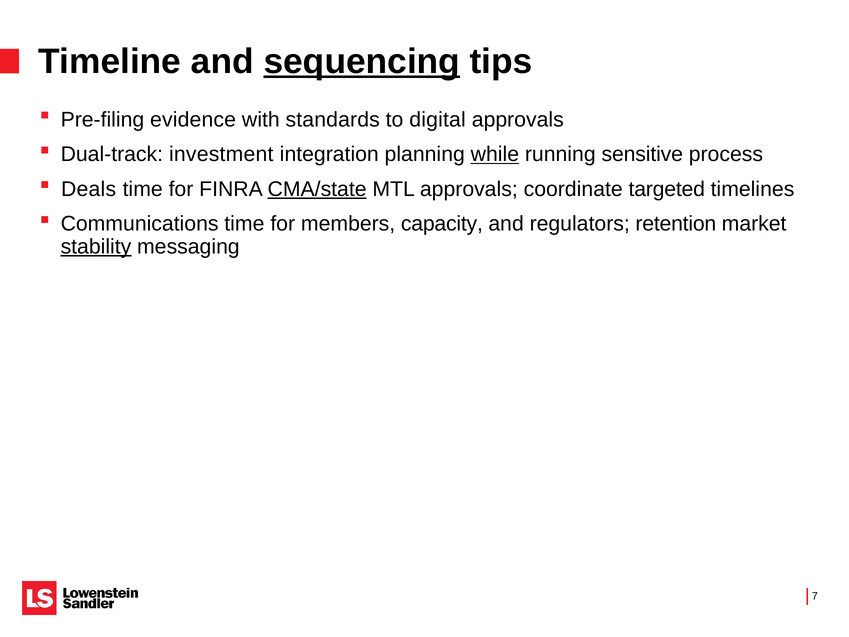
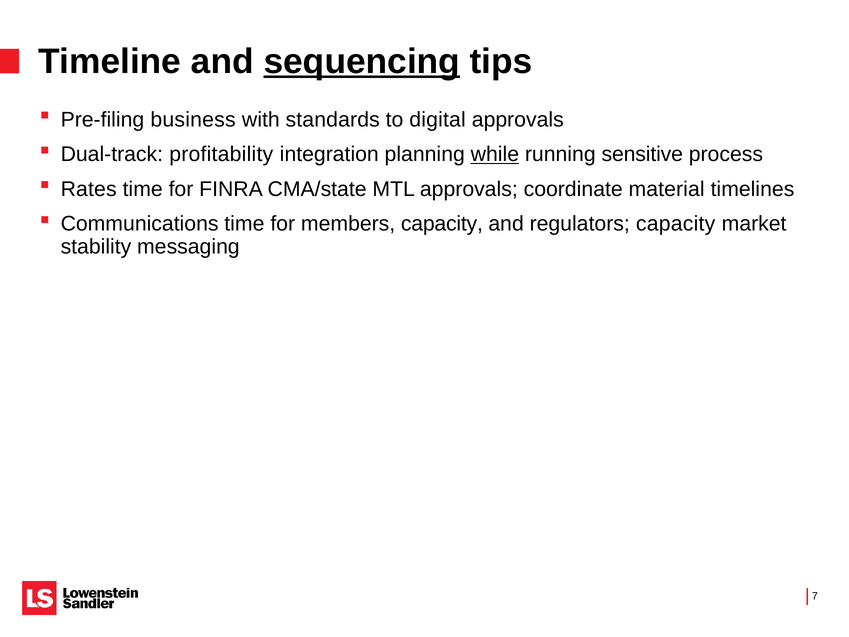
evidence: evidence -> business
investment: investment -> profitability
Deals: Deals -> Rates
CMA/state underline: present -> none
targeted: targeted -> material
regulators retention: retention -> capacity
stability underline: present -> none
